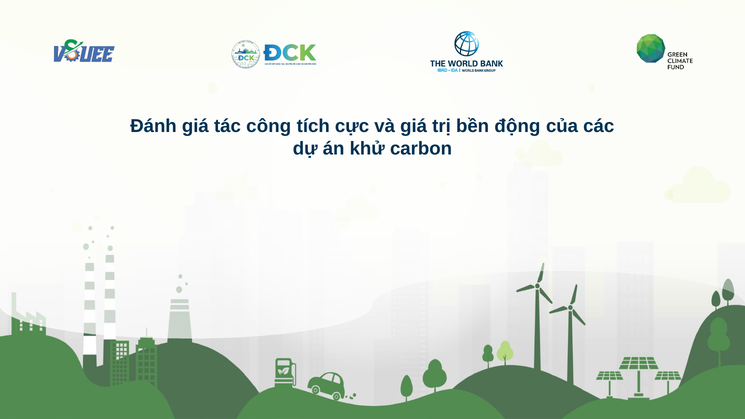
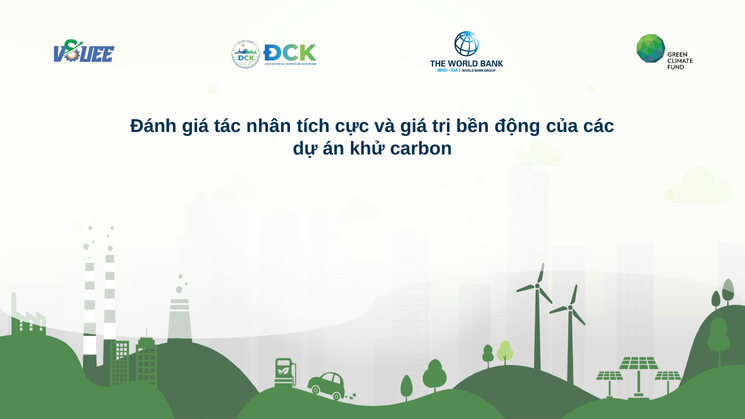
công: công -> nhân
